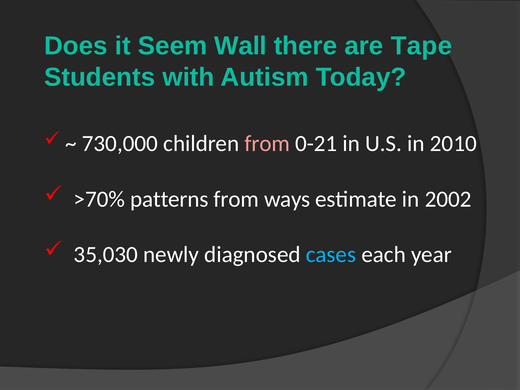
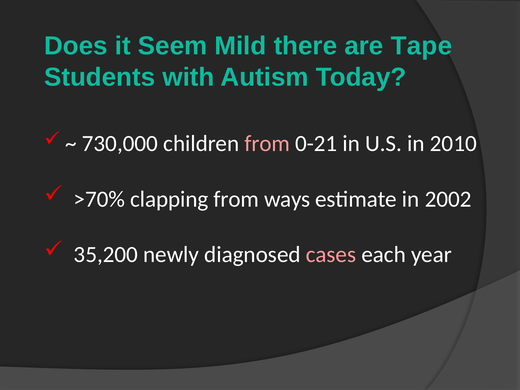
Wall: Wall -> Mild
patterns: patterns -> clapping
35,030: 35,030 -> 35,200
cases colour: light blue -> pink
